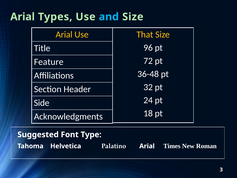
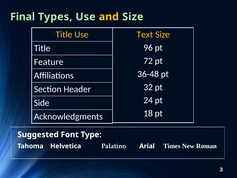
Arial at (23, 17): Arial -> Final
and colour: light blue -> yellow
Arial at (64, 35): Arial -> Title
That: That -> Text
